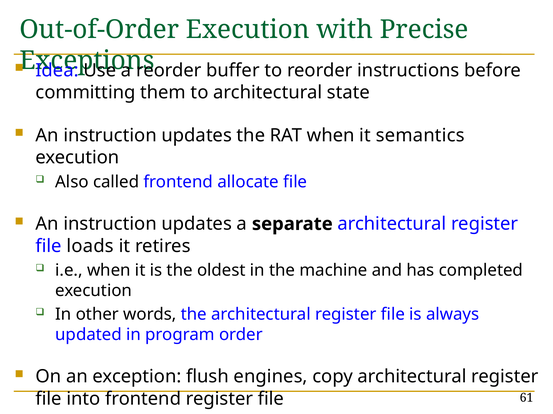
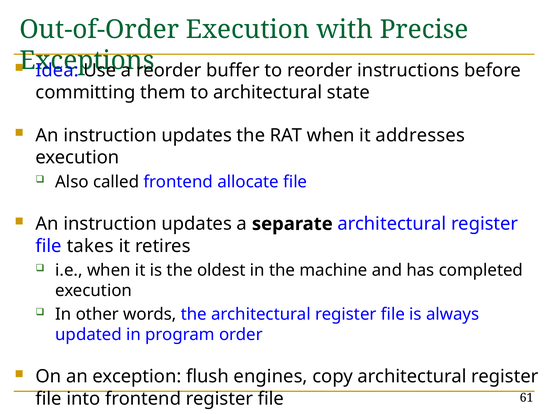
semantics: semantics -> addresses
loads: loads -> takes
